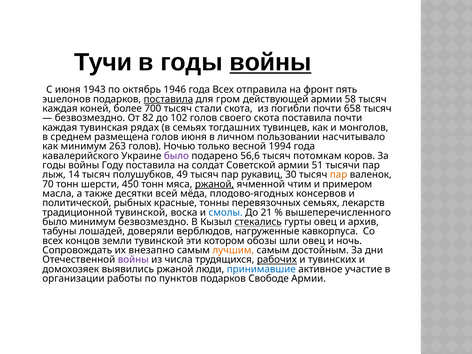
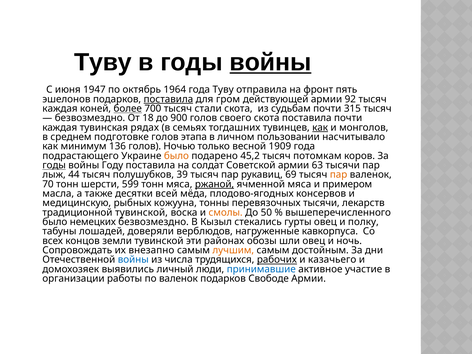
Тучи at (103, 62): Тучи -> Туву
1943: 1943 -> 1947
1946: 1946 -> 1964
года Всех: Всех -> Туву
58: 58 -> 92
более underline: none -> present
погибли: погибли -> судьбам
658: 658 -> 315
82: 82 -> 18
102: 102 -> 900
как at (320, 128) underline: none -> present
размещена: размещена -> подготовке
голов июня: июня -> этапа
263: 263 -> 136
1994: 1994 -> 1909
кавалерийского: кавалерийского -> подрастающего
было at (176, 156) colour: purple -> orange
56,6: 56,6 -> 45,2
годы at (54, 165) underline: none -> present
51: 51 -> 63
14: 14 -> 44
49: 49 -> 39
30: 30 -> 69
450: 450 -> 599
ячменной чтим: чтим -> мяса
политической: политической -> медицинскую
красные: красные -> кожууна
перевязочных семьях: семьях -> тысячи
смолы colour: blue -> orange
21: 21 -> 50
было минимум: минимум -> немецких
стекались underline: present -> none
архив: архив -> полку
котором: котором -> районах
войны at (133, 260) colour: purple -> blue
тувинских: тувинских -> казачьего
выявились ржаной: ржаной -> личный
по пунктов: пунктов -> валенок
